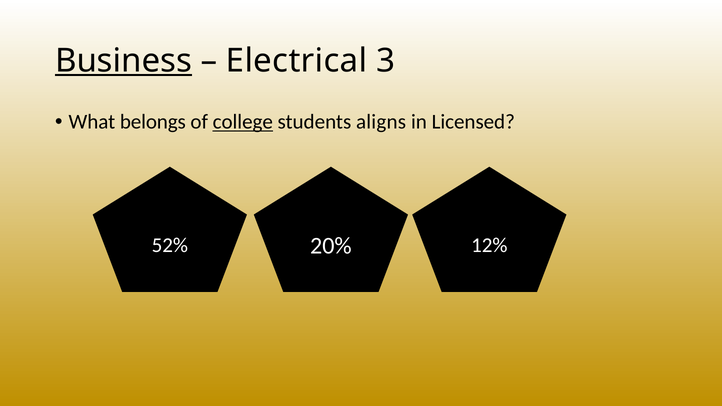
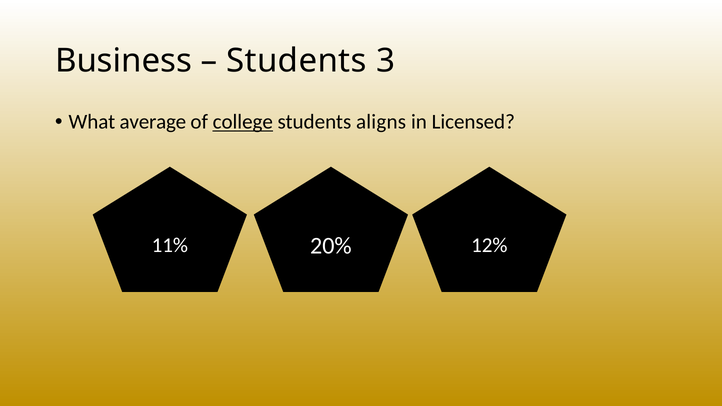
Business underline: present -> none
Electrical at (297, 61): Electrical -> Students
belongs: belongs -> average
52%: 52% -> 11%
